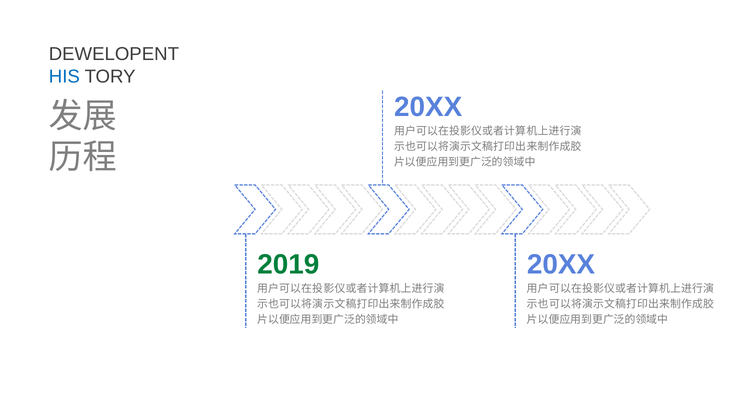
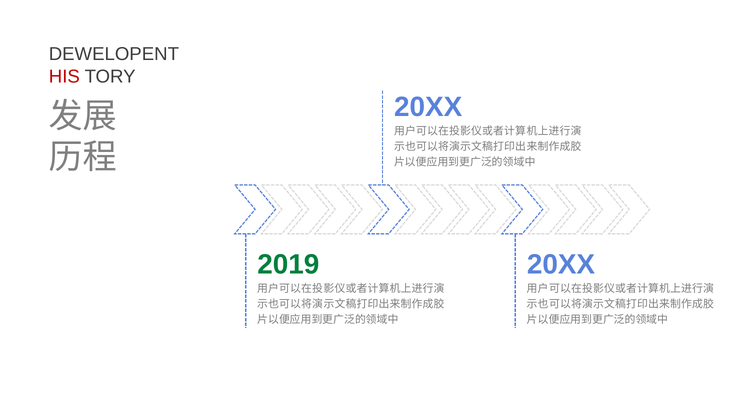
HIS colour: blue -> red
